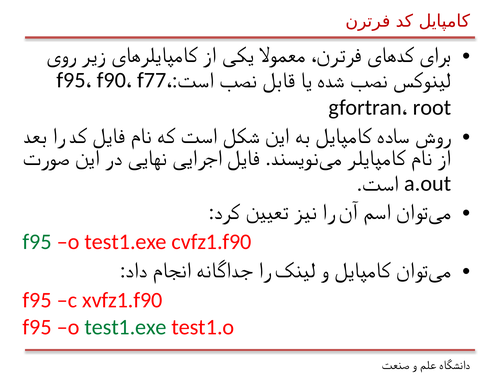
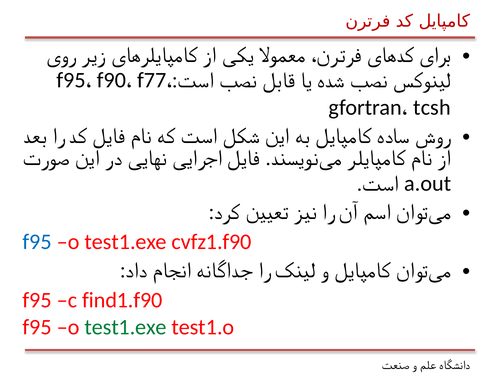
root: root -> tcsh
f95 at (37, 242) colour: green -> blue
xvfz1.f90: xvfz1.f90 -> find1.f90
